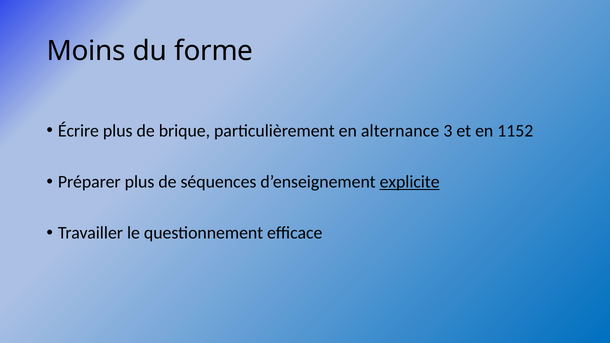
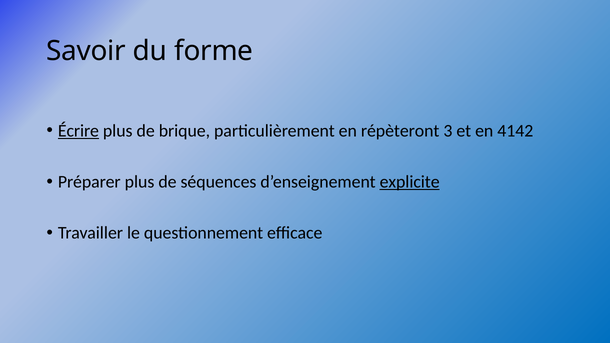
Moins: Moins -> Savoir
Écrire underline: none -> present
alternance: alternance -> répèteront
1152: 1152 -> 4142
